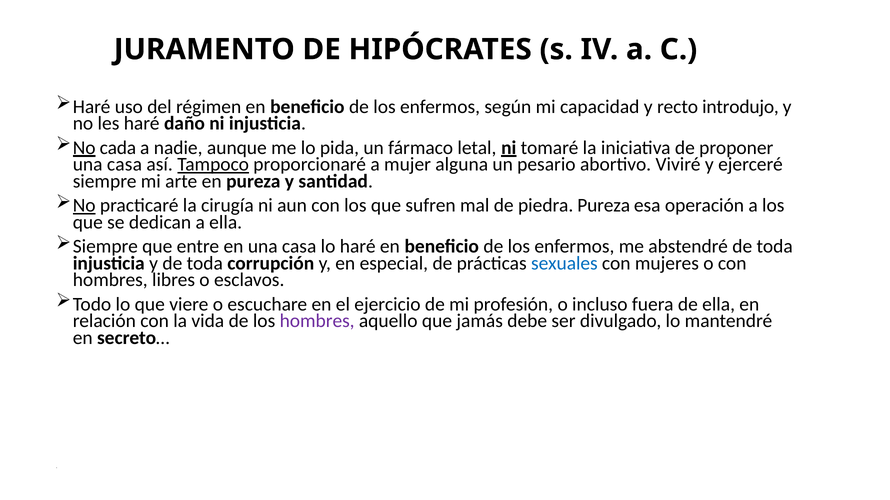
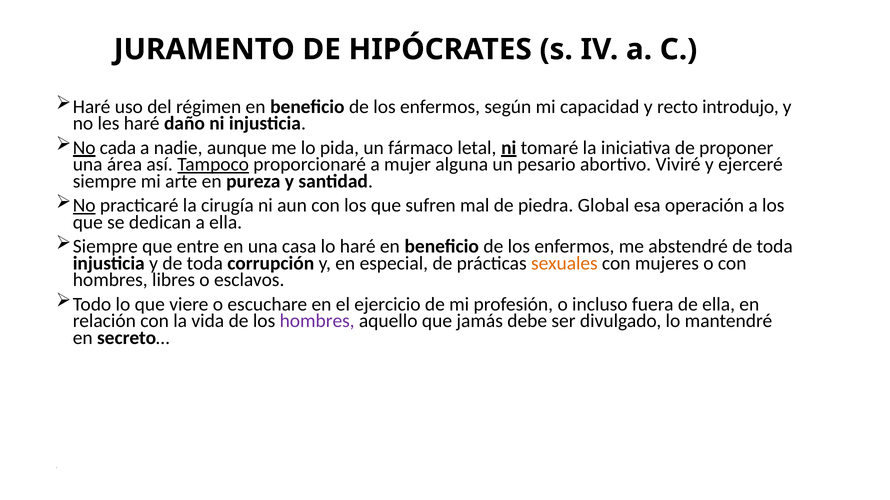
casa at (124, 165): casa -> área
piedra Pureza: Pureza -> Global
sexuales colour: blue -> orange
